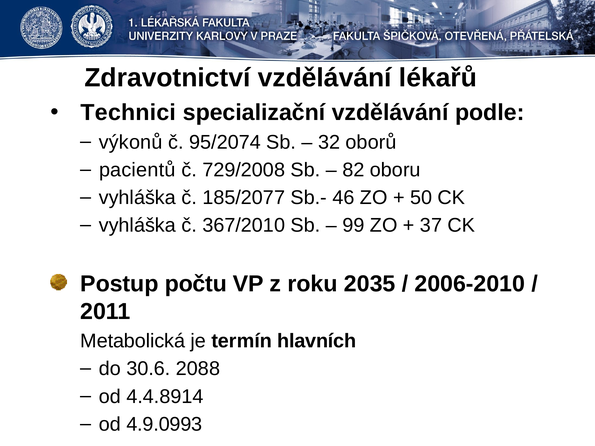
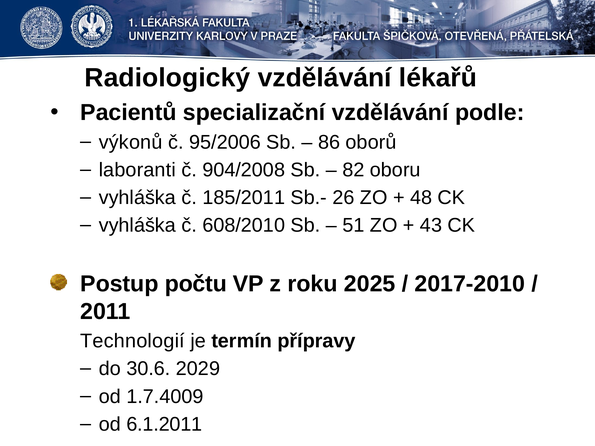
Zdravotnictví: Zdravotnictví -> Radiologický
Technici: Technici -> Pacientů
95/2074: 95/2074 -> 95/2006
32: 32 -> 86
pacientů: pacientů -> laboranti
729/2008: 729/2008 -> 904/2008
185/2077: 185/2077 -> 185/2011
46: 46 -> 26
50: 50 -> 48
367/2010: 367/2010 -> 608/2010
99: 99 -> 51
37: 37 -> 43
2035: 2035 -> 2025
2006-2010: 2006-2010 -> 2017-2010
Metabolická: Metabolická -> Technologií
hlavních: hlavních -> přípravy
2088: 2088 -> 2029
4.4.8914: 4.4.8914 -> 1.7.4009
4.9.0993: 4.9.0993 -> 6.1.2011
